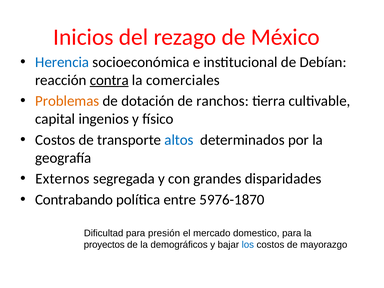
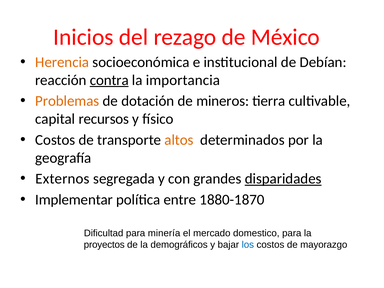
Herencia colour: blue -> orange
comerciales: comerciales -> importancia
ranchos: ranchos -> mineros
ingenios: ingenios -> recursos
altos colour: blue -> orange
disparidades underline: none -> present
Contrabando: Contrabando -> Implementar
5976-1870: 5976-1870 -> 1880-1870
presión: presión -> minería
